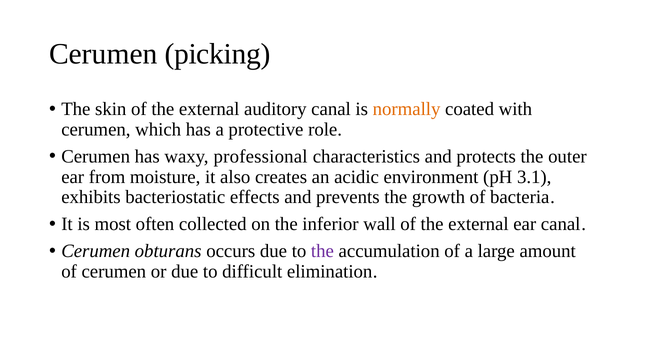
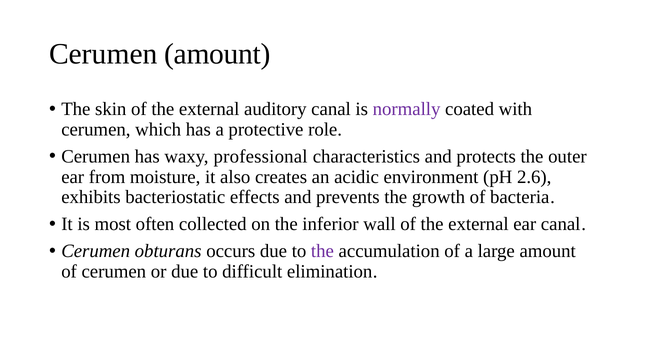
Cerumen picking: picking -> amount
normally colour: orange -> purple
3.1: 3.1 -> 2.6
